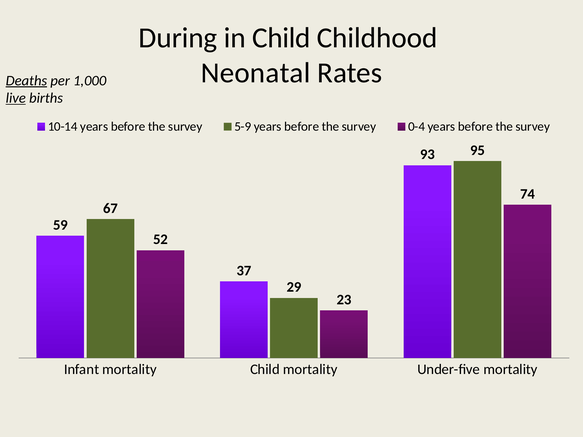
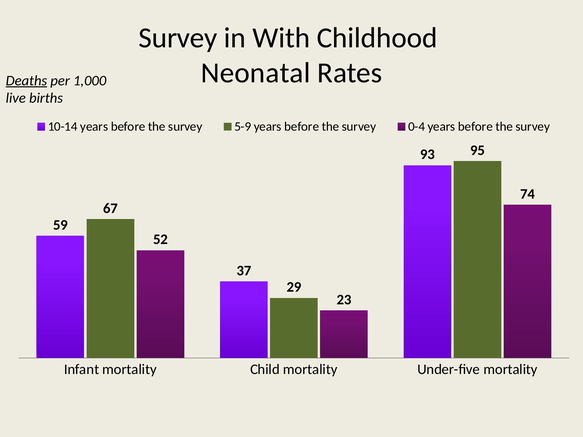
During at (178, 38): During -> Survey
in Child: Child -> With
live underline: present -> none
